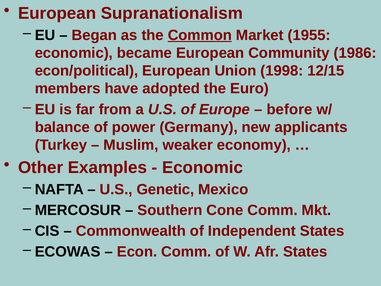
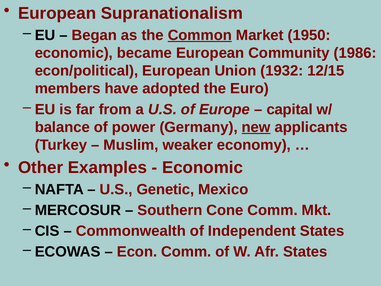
1955: 1955 -> 1950
1998: 1998 -> 1932
before: before -> capital
new underline: none -> present
